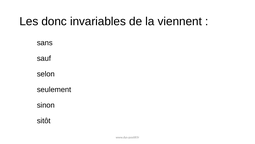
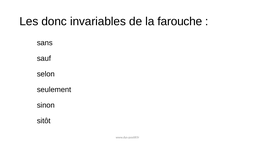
viennent: viennent -> farouche
